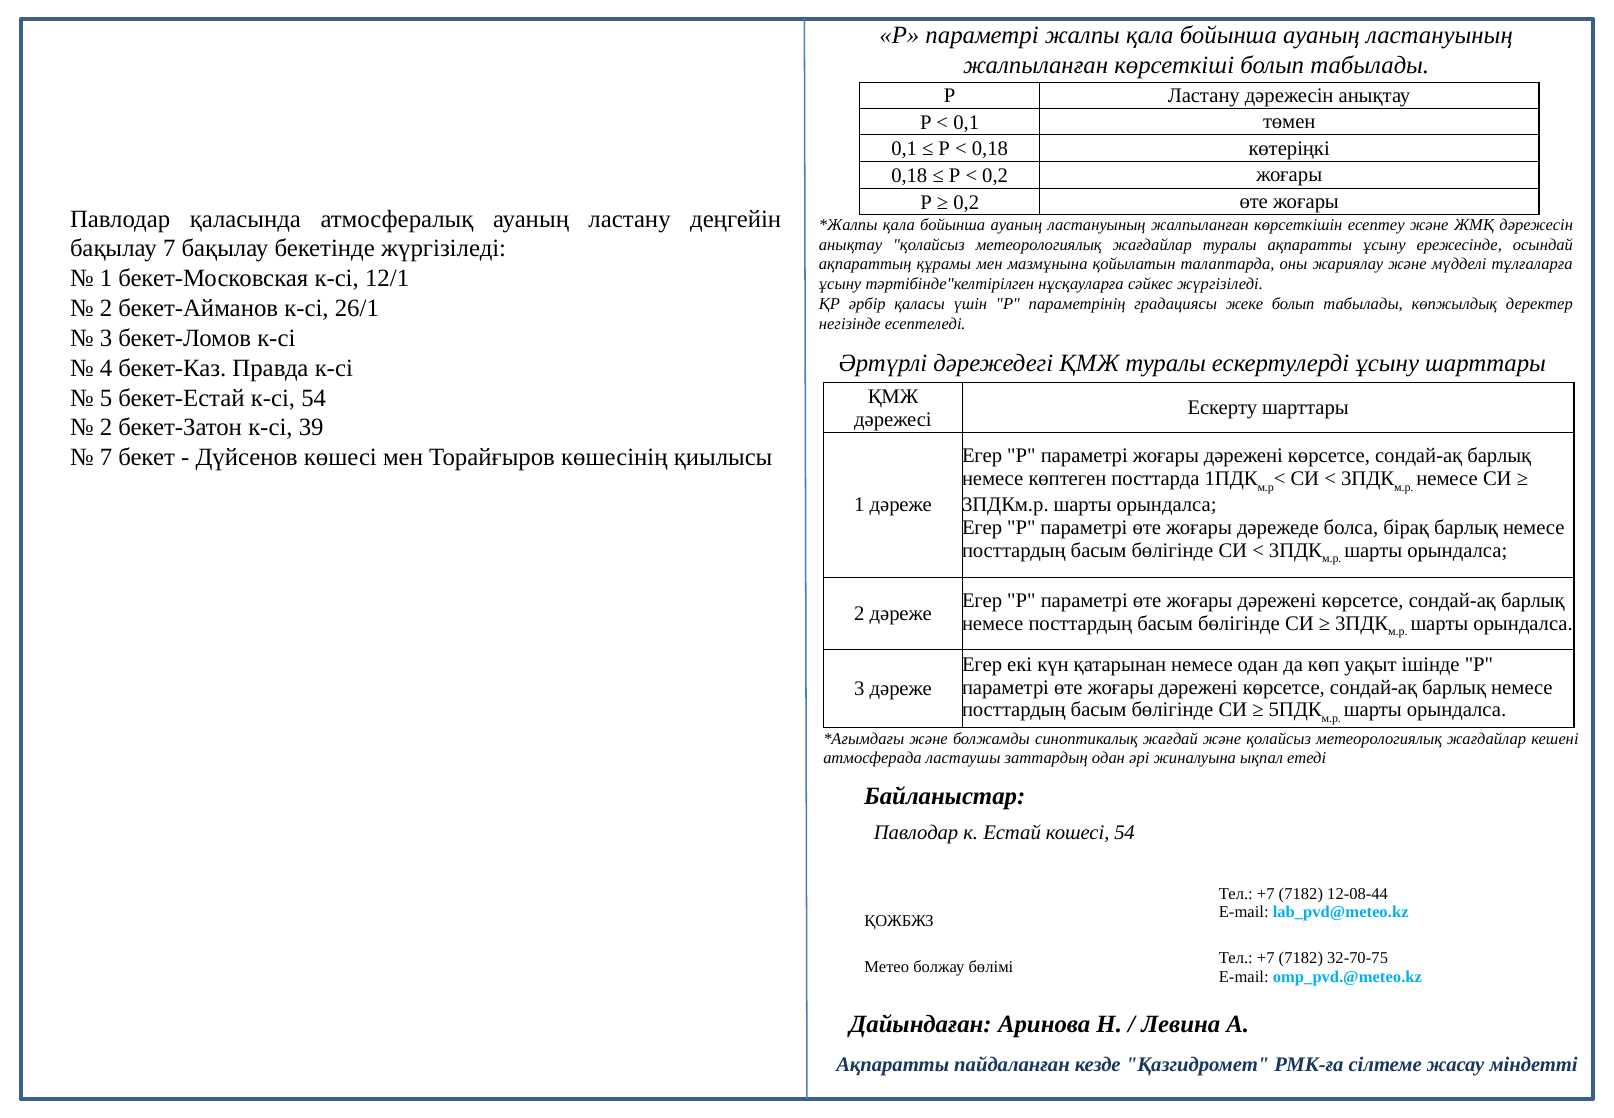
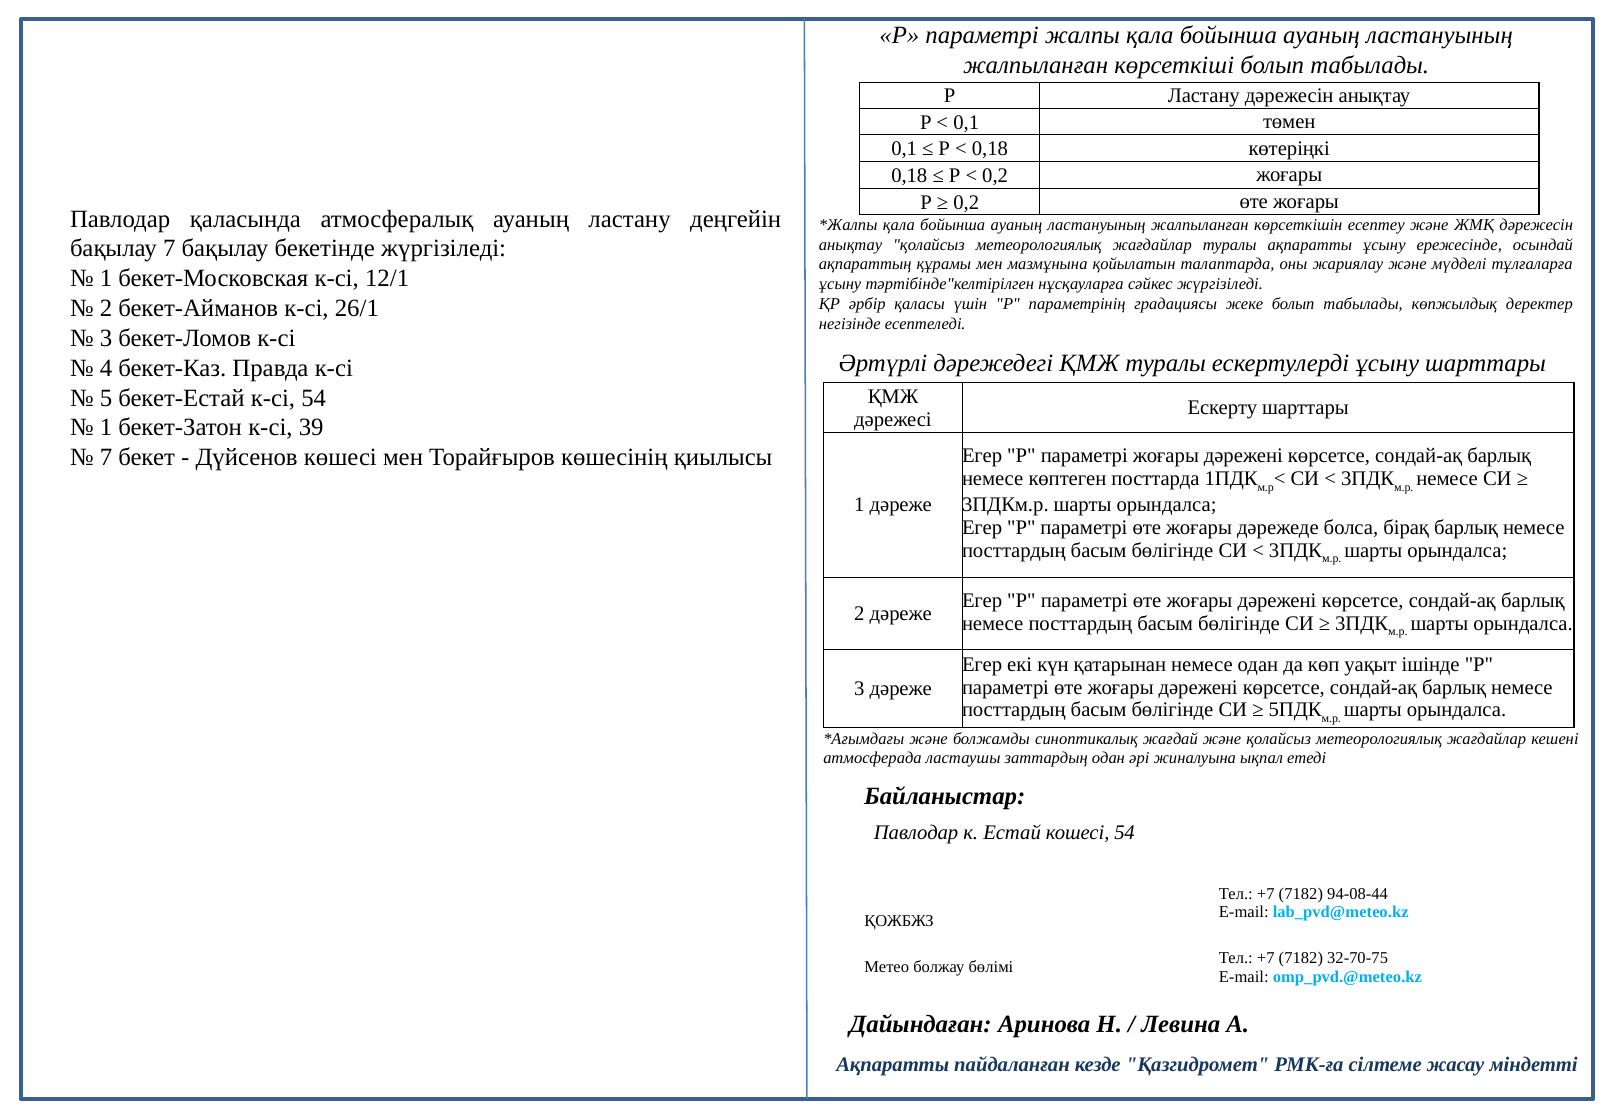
2 at (106, 427): 2 -> 1
12-08-44: 12-08-44 -> 94-08-44
